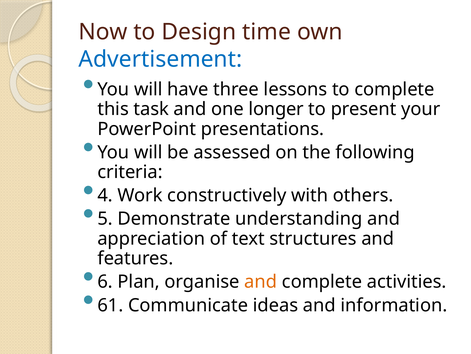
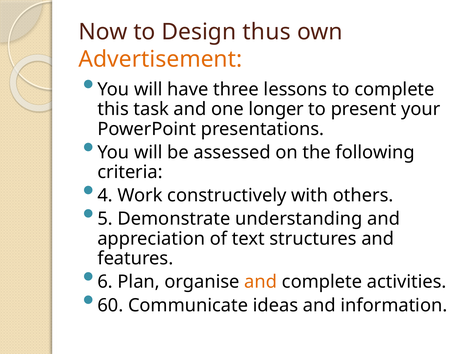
time: time -> thus
Advertisement colour: blue -> orange
61: 61 -> 60
